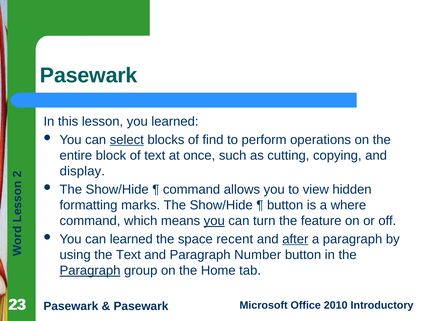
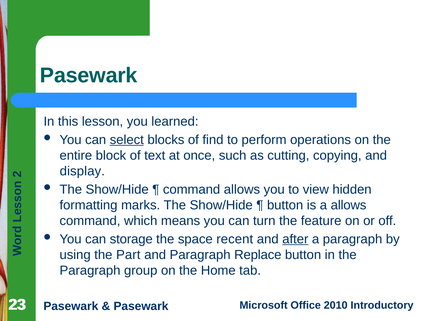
a where: where -> allows
you at (214, 221) underline: present -> none
can learned: learned -> storage
the Text: Text -> Part
Number: Number -> Replace
Paragraph at (90, 270) underline: present -> none
